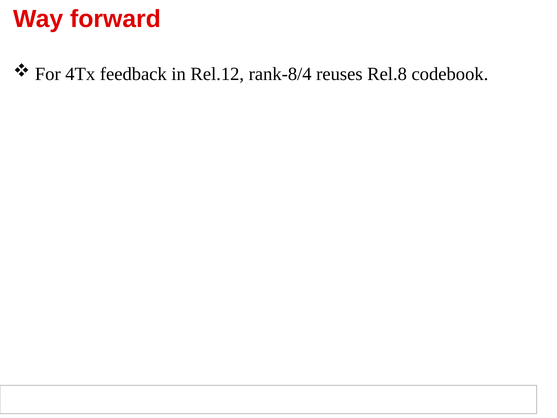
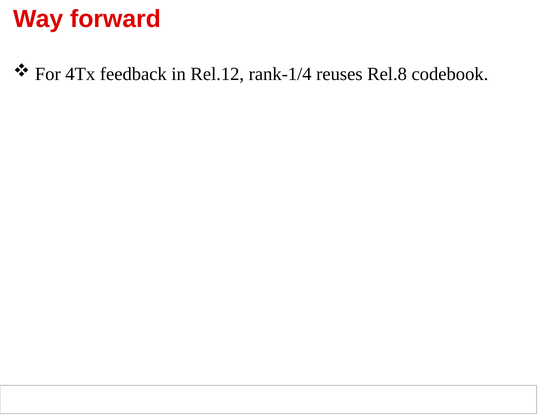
rank-8/4: rank-8/4 -> rank-1/4
